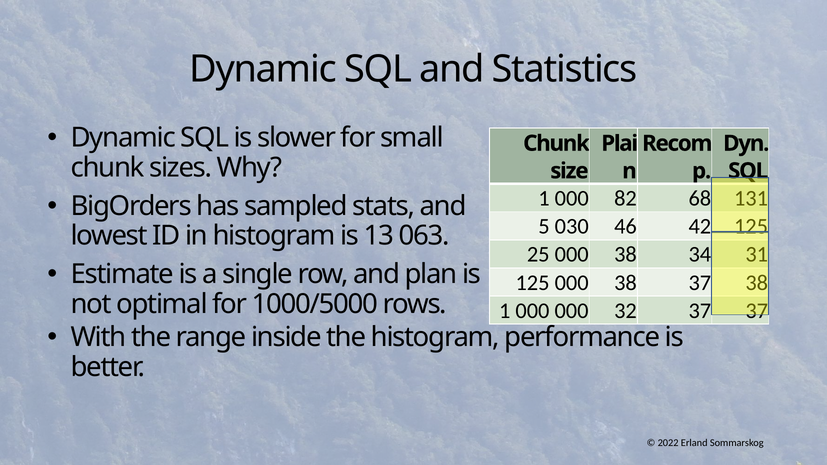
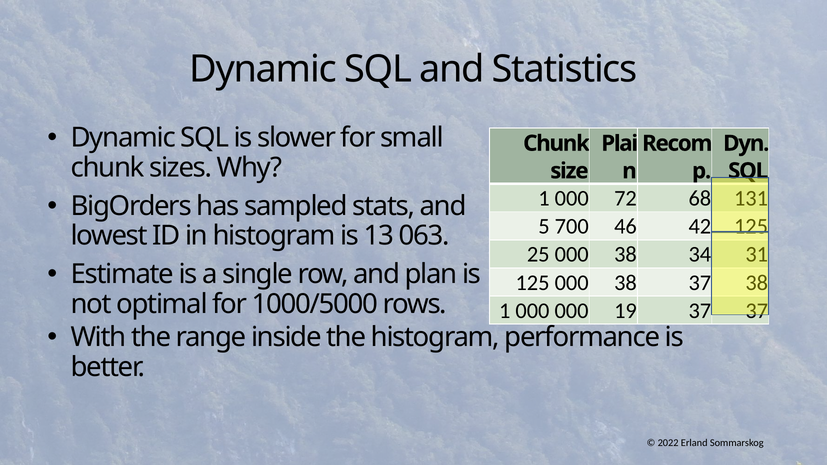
82: 82 -> 72
030: 030 -> 700
32: 32 -> 19
